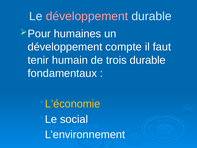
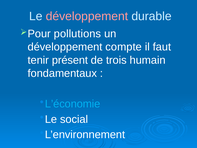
humaines: humaines -> pollutions
humain: humain -> présent
trois durable: durable -> humain
L’économie colour: yellow -> light blue
